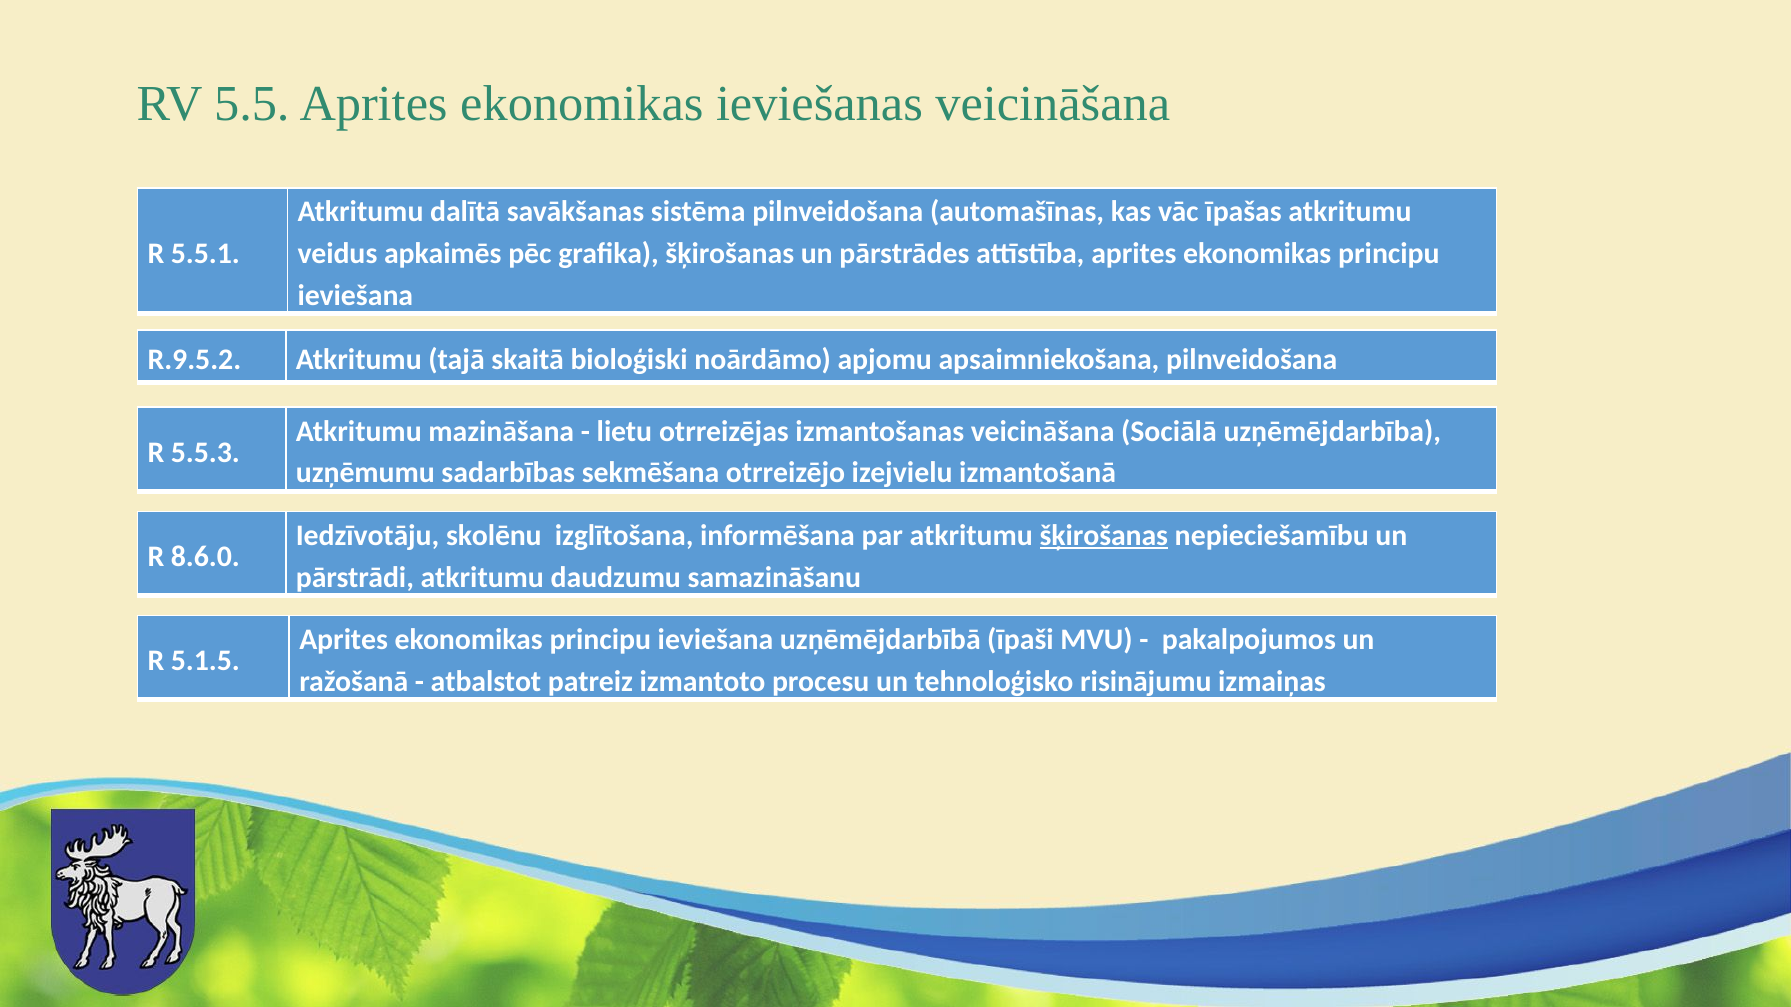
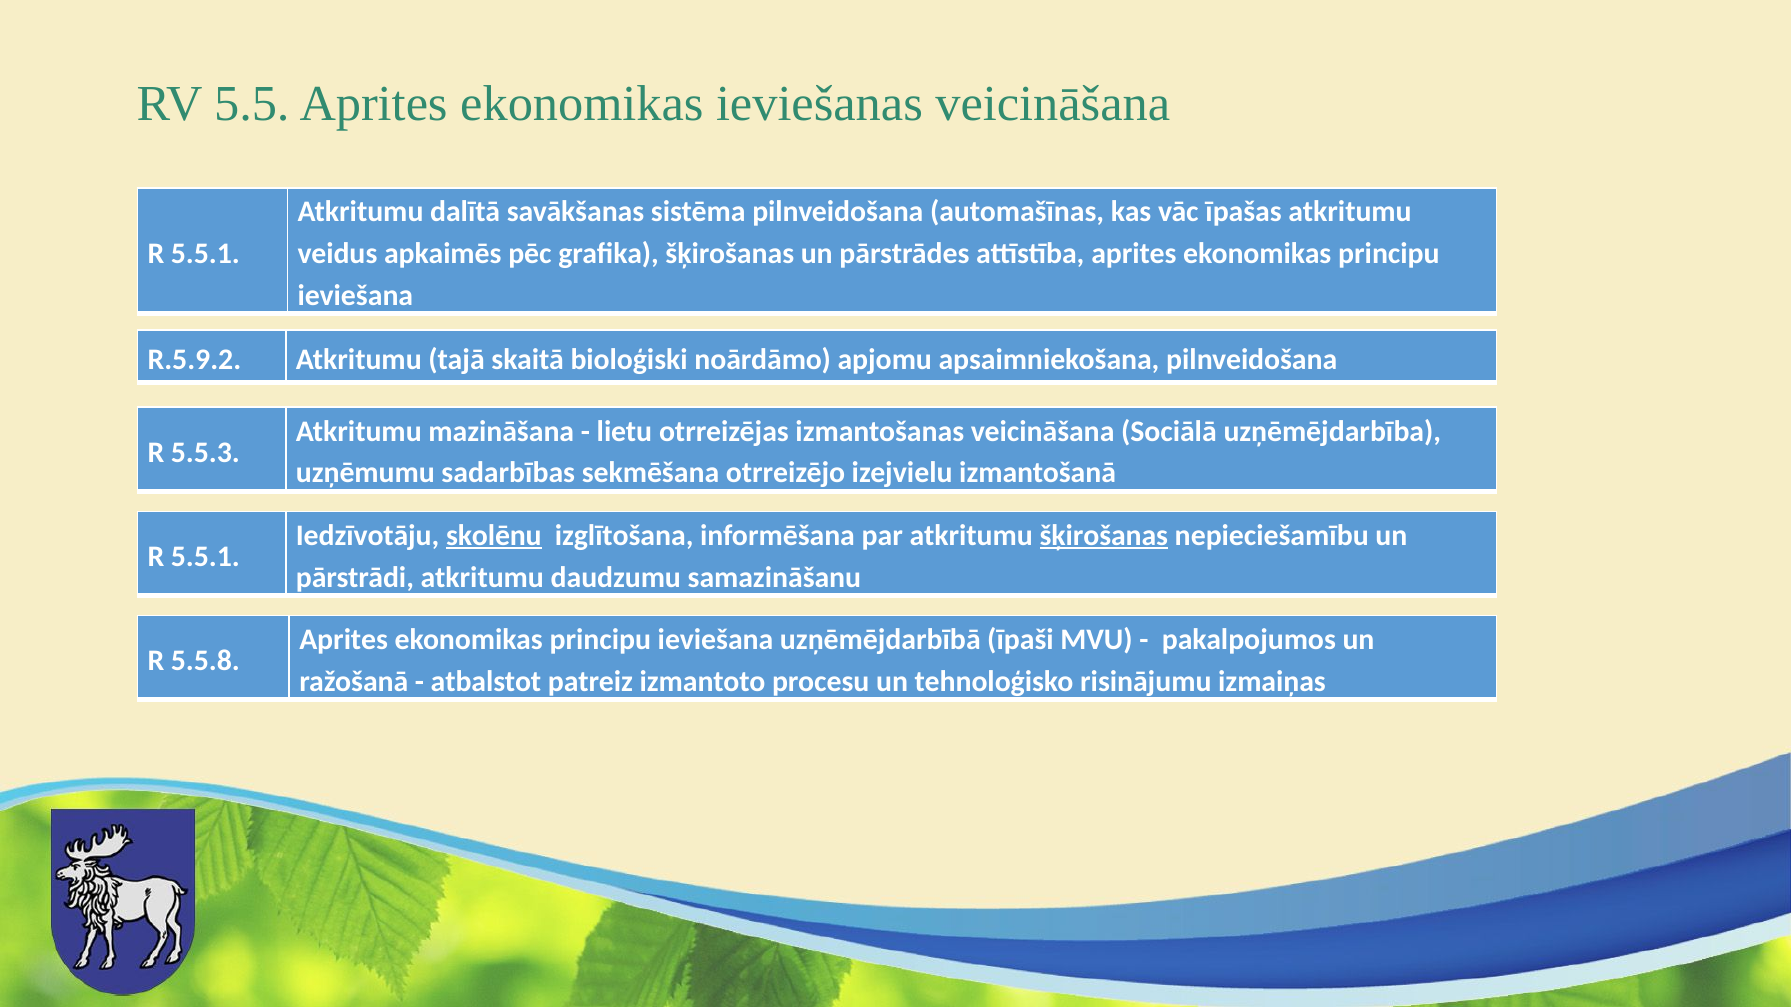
R.9.5.2: R.9.5.2 -> R.5.9.2
skolēnu underline: none -> present
8.6.0 at (205, 557): 8.6.0 -> 5.5.1
5.1.5: 5.1.5 -> 5.5.8
